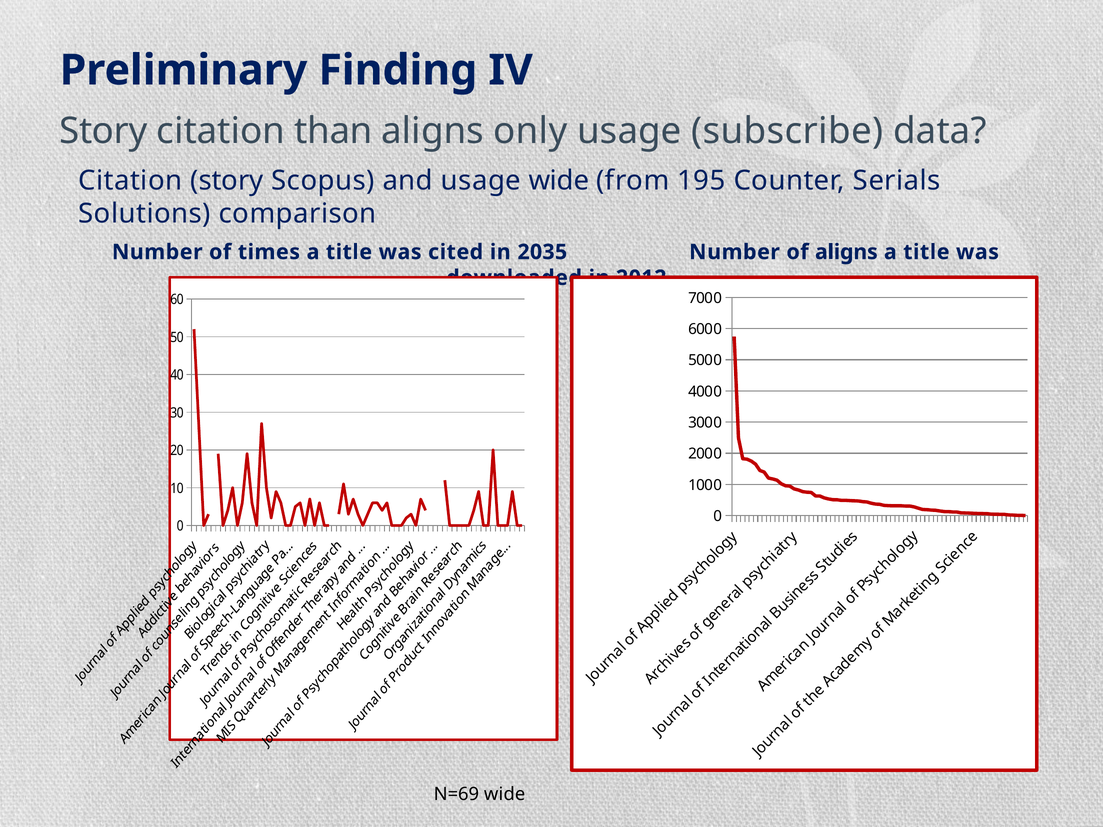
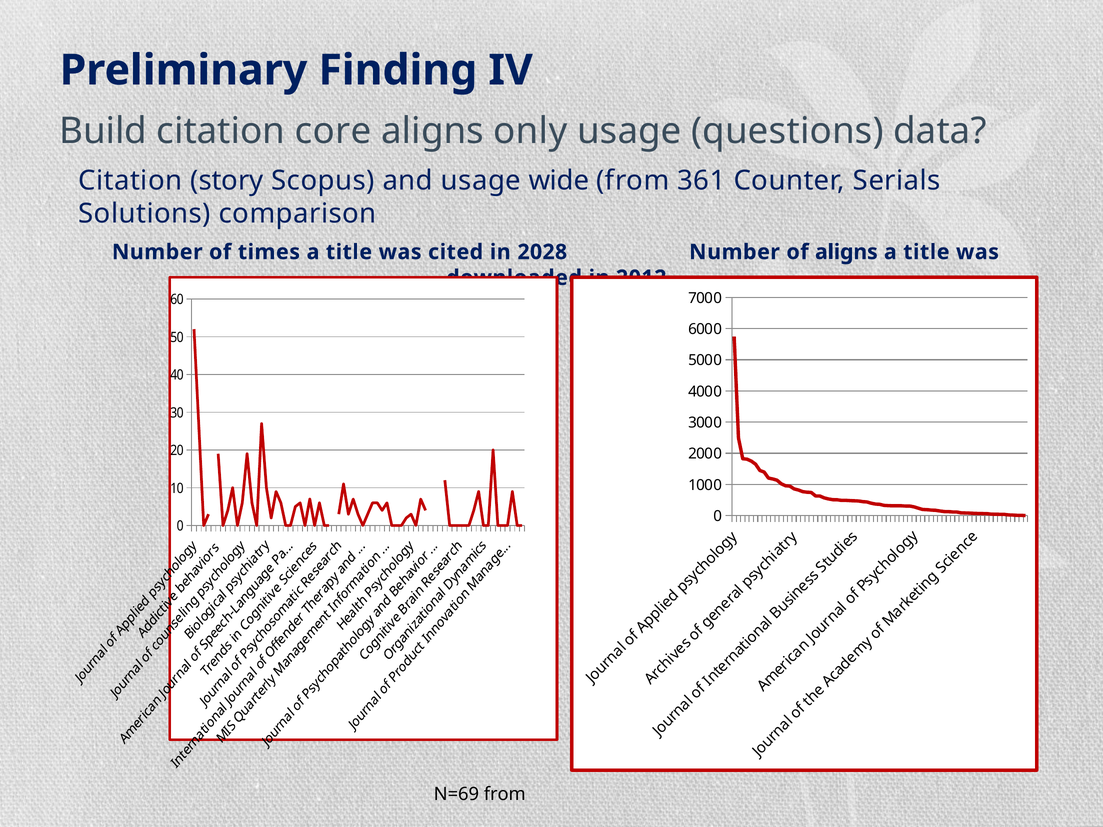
Story at (103, 131): Story -> Build
than: than -> core
subscribe: subscribe -> questions
195: 195 -> 361
2035: 2035 -> 2028
N=69 wide: wide -> from
